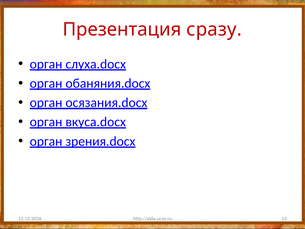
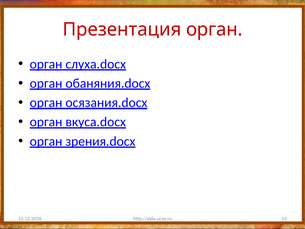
Презентация сразу: сразу -> орган
